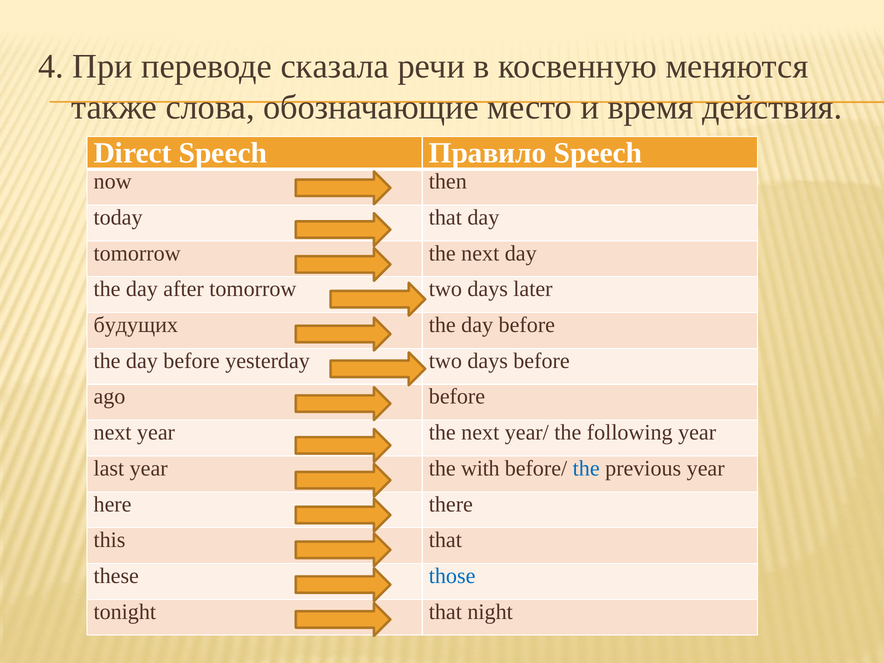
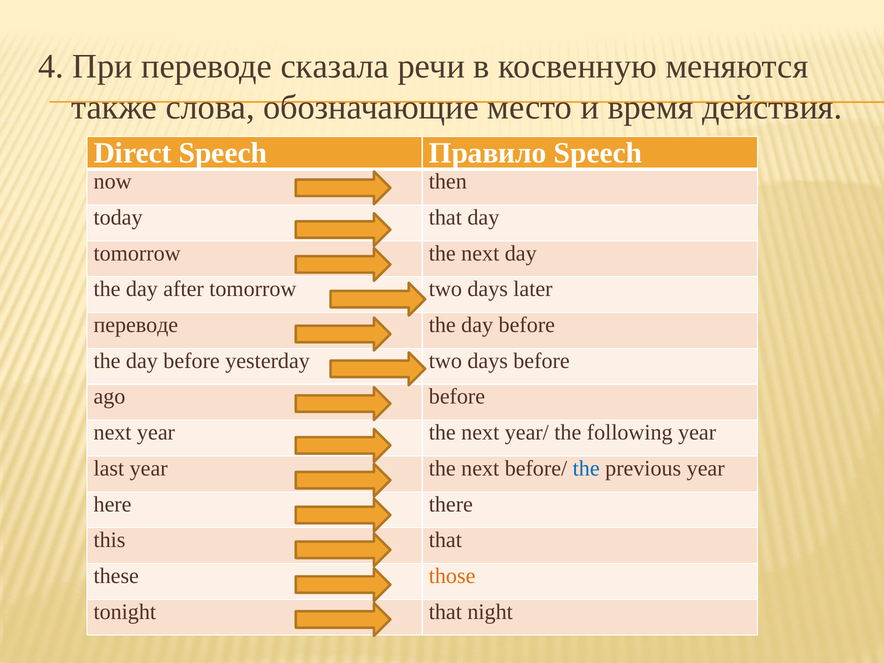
будущих at (136, 325): будущих -> переводе
last year the with: with -> next
those colour: blue -> orange
